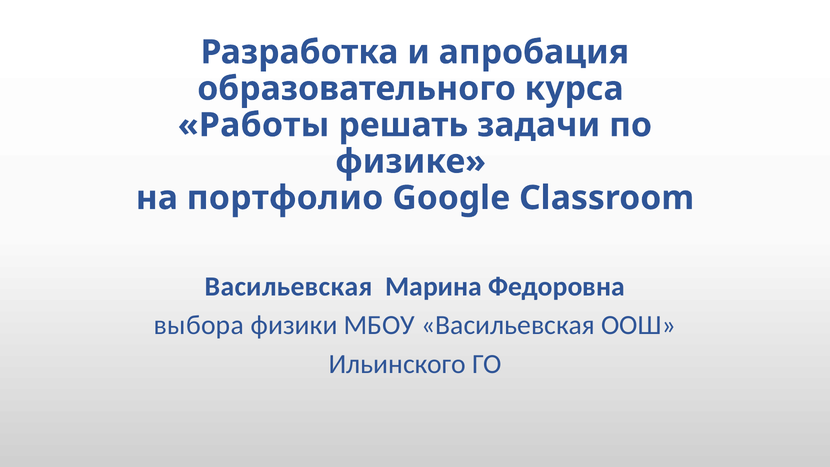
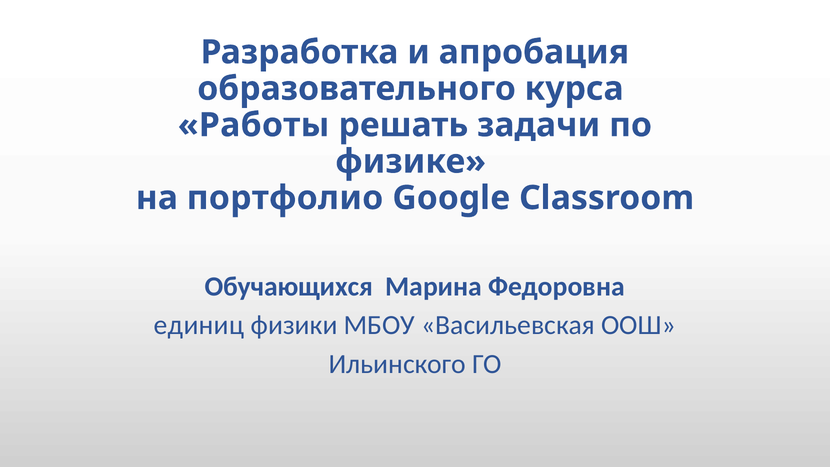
Васильевская at (289, 287): Васильевская -> Обучающихся
выбора: выбора -> единиц
